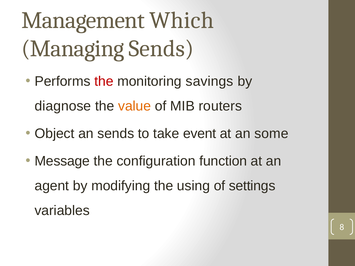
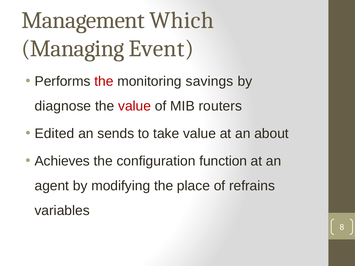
Managing Sends: Sends -> Event
value at (135, 106) colour: orange -> red
Object: Object -> Edited
take event: event -> value
some: some -> about
Message: Message -> Achieves
using: using -> place
settings: settings -> refrains
